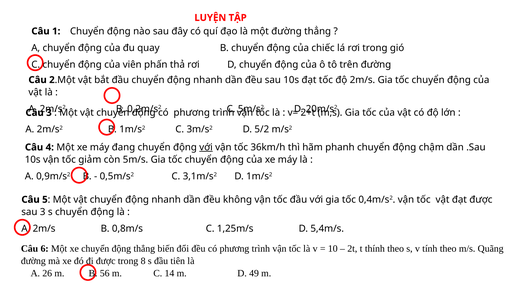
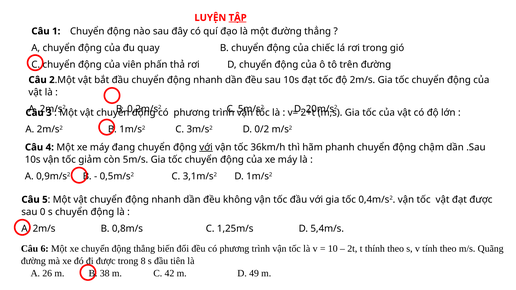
TẬP underline: none -> present
5/2: 5/2 -> 0/2
sau 3: 3 -> 0
56: 56 -> 38
14: 14 -> 42
